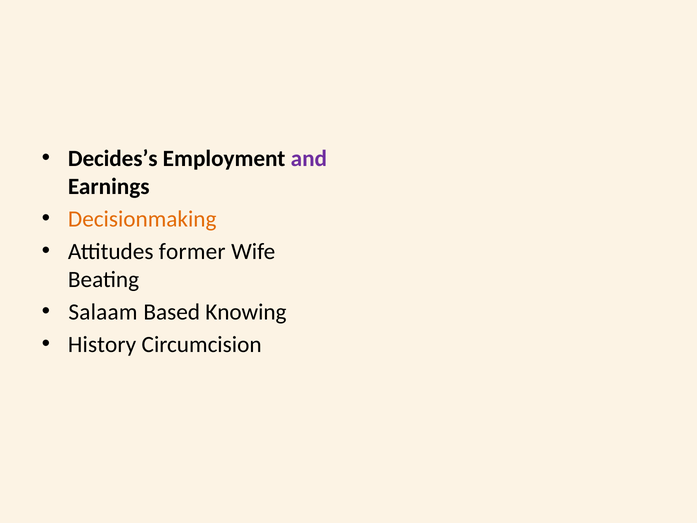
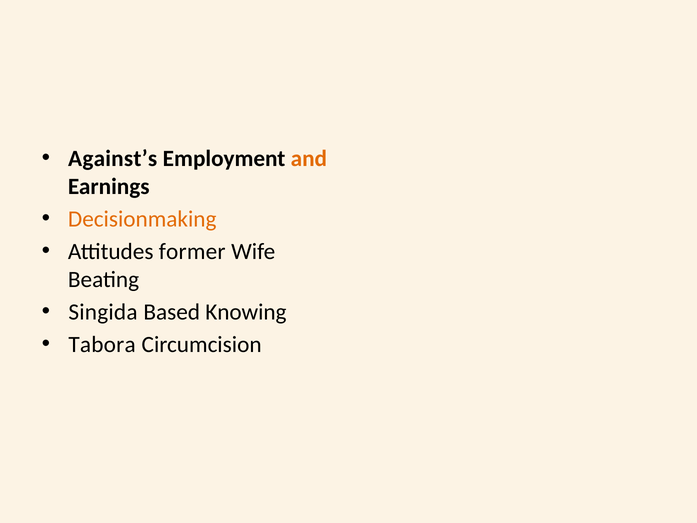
Decides’s: Decides’s -> Against’s
and colour: purple -> orange
Salaam: Salaam -> Singida
History: History -> Tabora
